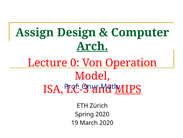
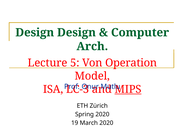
Assign at (35, 32): Assign -> Design
Arch underline: present -> none
0: 0 -> 5
